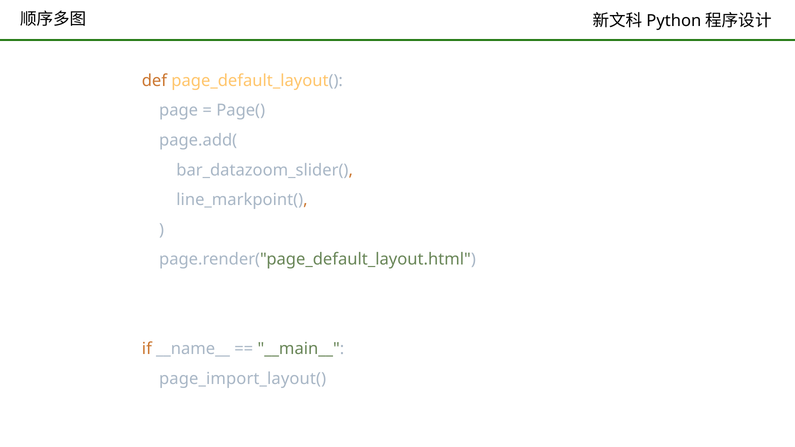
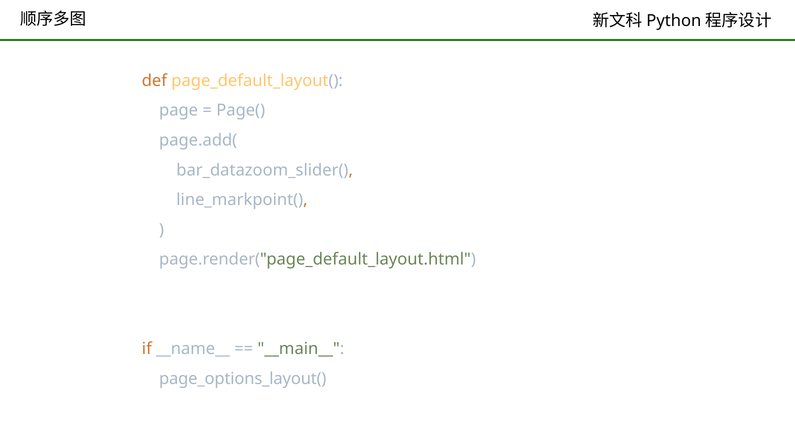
page_import_layout(: page_import_layout( -> page_options_layout(
